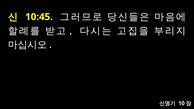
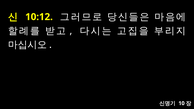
10:45: 10:45 -> 10:12
